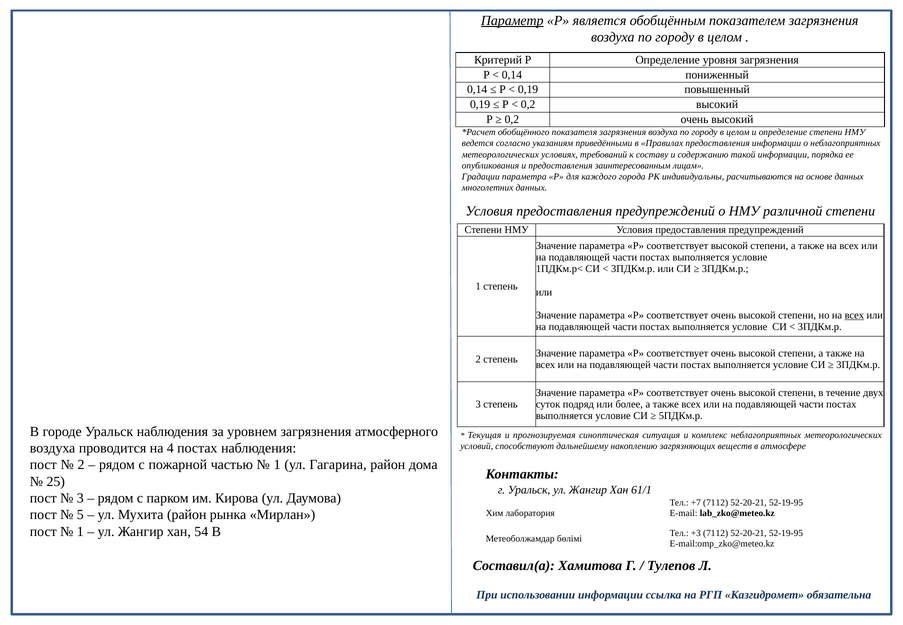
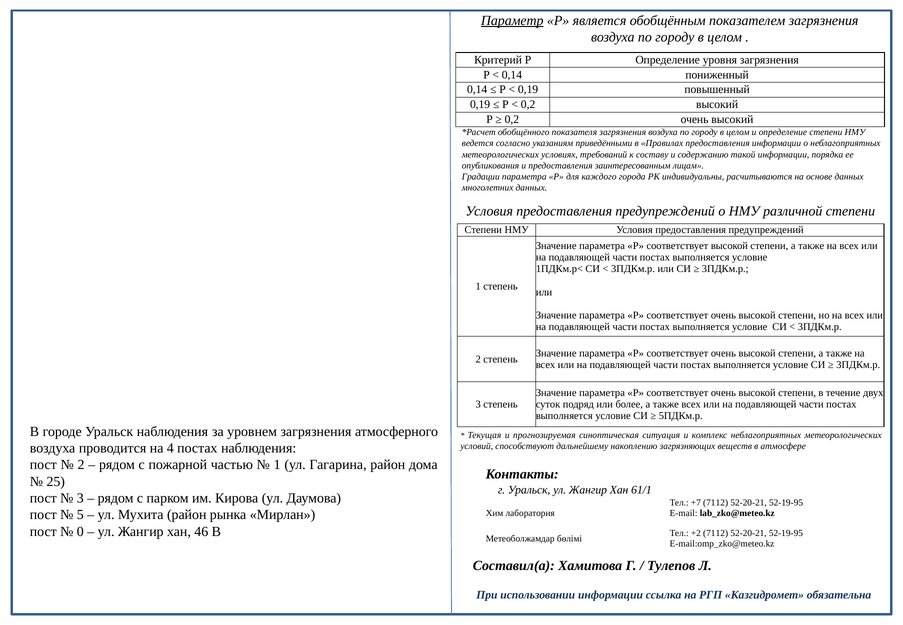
всех at (854, 315) underline: present -> none
1 at (80, 532): 1 -> 0
54: 54 -> 46
+3: +3 -> +2
